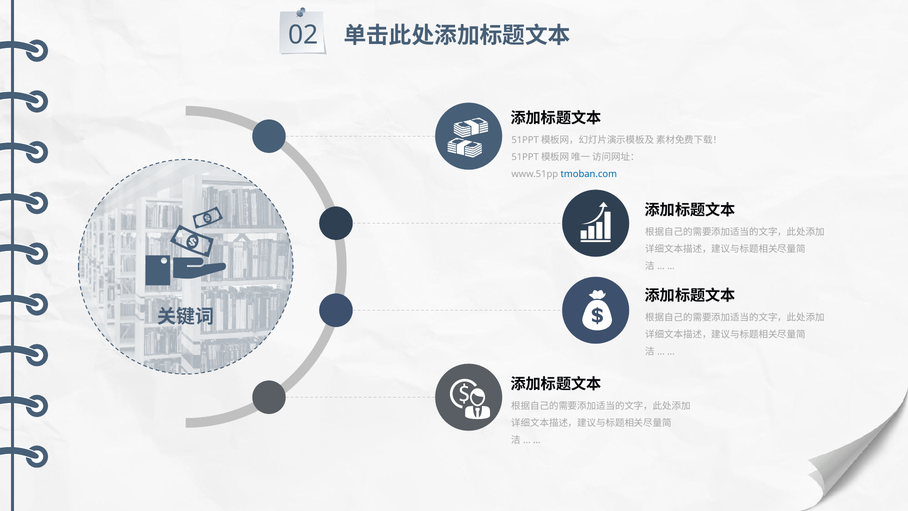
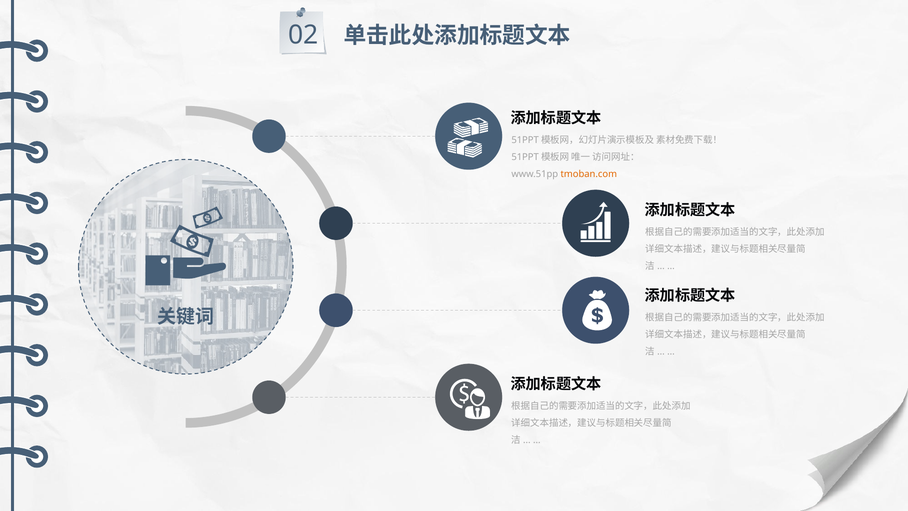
tmoban.com colour: blue -> orange
